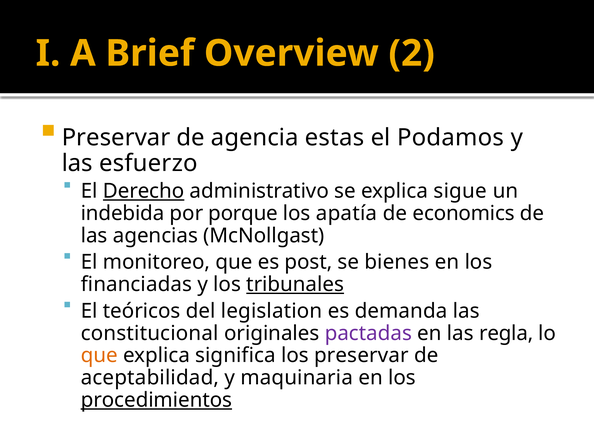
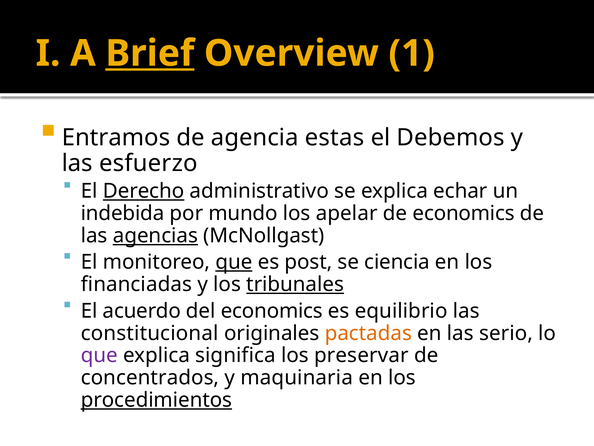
Brief underline: none -> present
2: 2 -> 1
Preservar at (116, 137): Preservar -> Entramos
Podamos: Podamos -> Debemos
sigue: sigue -> echar
porque: porque -> mundo
apatía: apatía -> apelar
agencias underline: none -> present
que at (234, 262) underline: none -> present
bienes: bienes -> ciencia
teóricos: teóricos -> acuerdo
del legislation: legislation -> economics
demanda: demanda -> equilibrio
pactadas colour: purple -> orange
regla: regla -> serio
que at (99, 355) colour: orange -> purple
aceptabilidad: aceptabilidad -> concentrados
